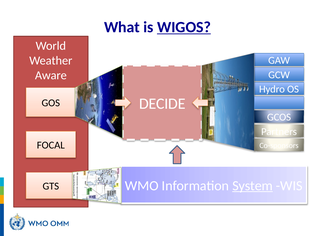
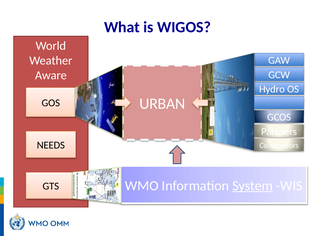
WIGOS underline: present -> none
DECIDE: DECIDE -> URBAN
FOCAL: FOCAL -> NEEDS
